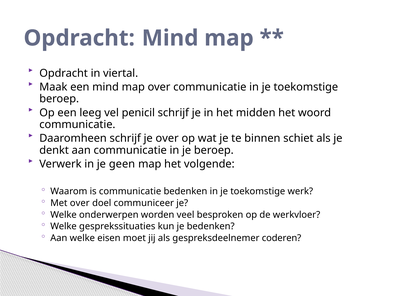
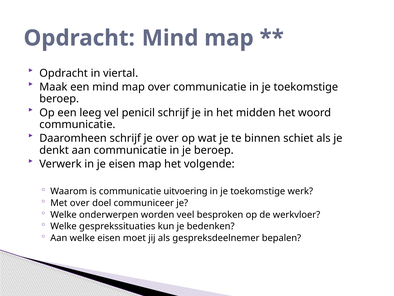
je geen: geen -> eisen
communicatie bedenken: bedenken -> uitvoering
coderen: coderen -> bepalen
